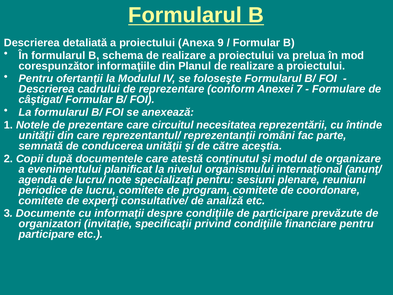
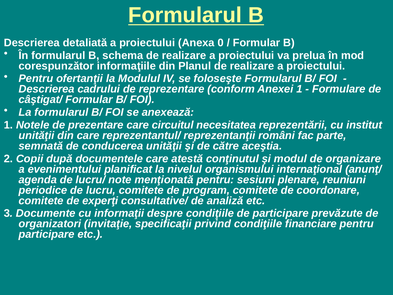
9: 9 -> 0
Anexei 7: 7 -> 1
întinde: întinde -> institut
specializaţi: specializaţi -> menţionată
